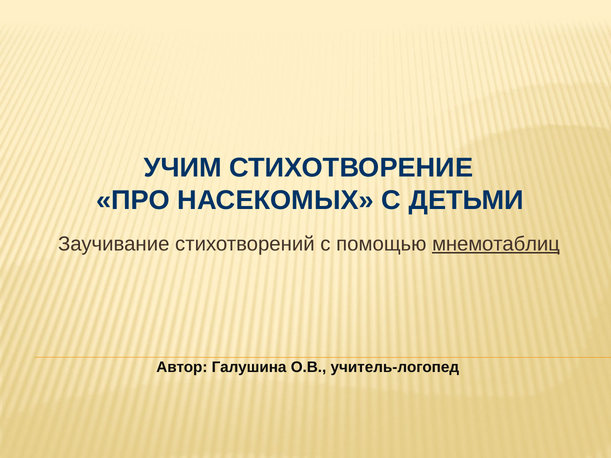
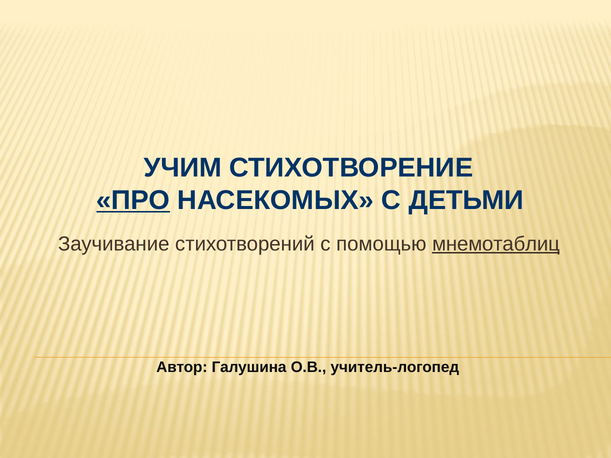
ПРО underline: none -> present
